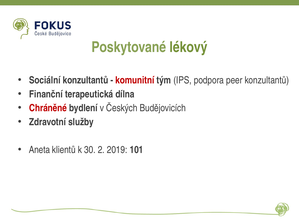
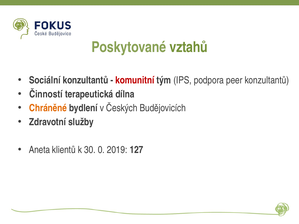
lékový: lékový -> vztahů
Finanční: Finanční -> Činností
Chráněné colour: red -> orange
2: 2 -> 0
101: 101 -> 127
